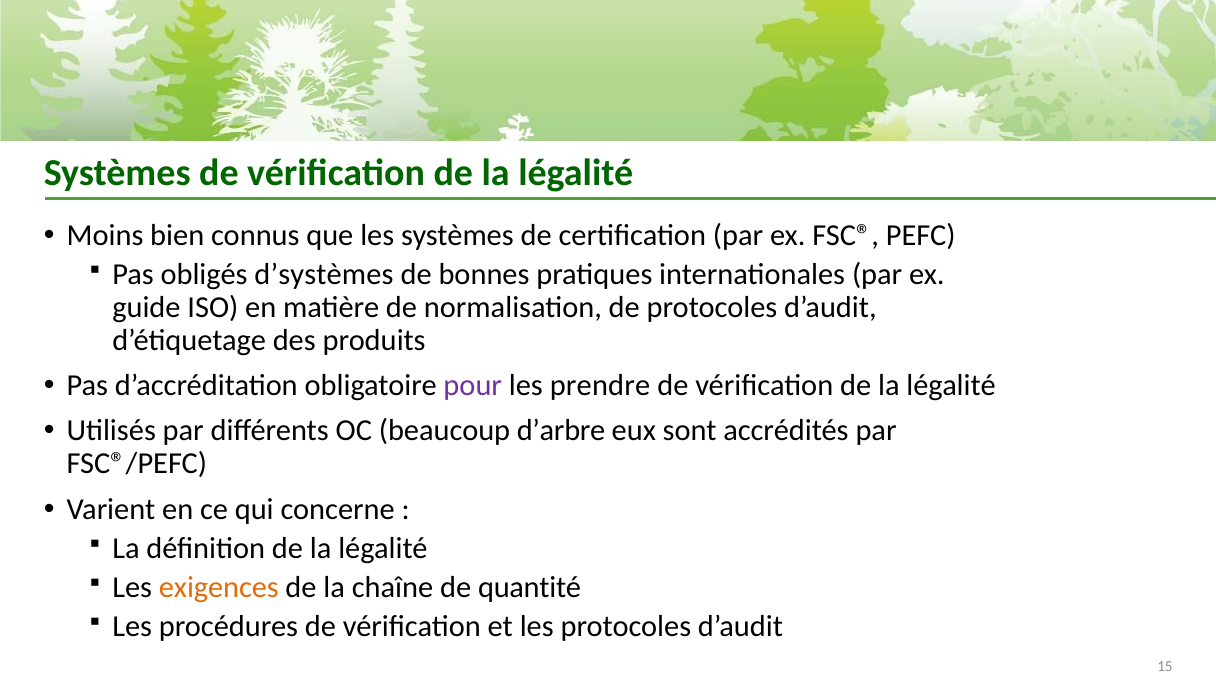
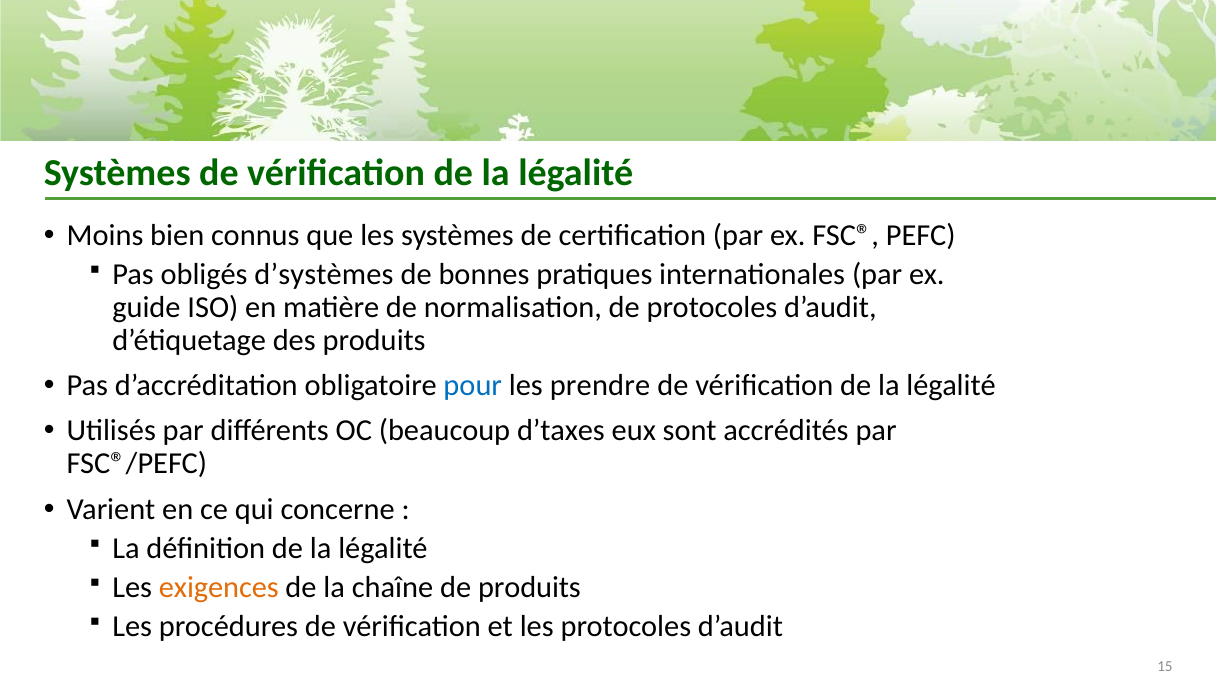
pour colour: purple -> blue
d’arbre: d’arbre -> d’taxes
de quantité: quantité -> produits
